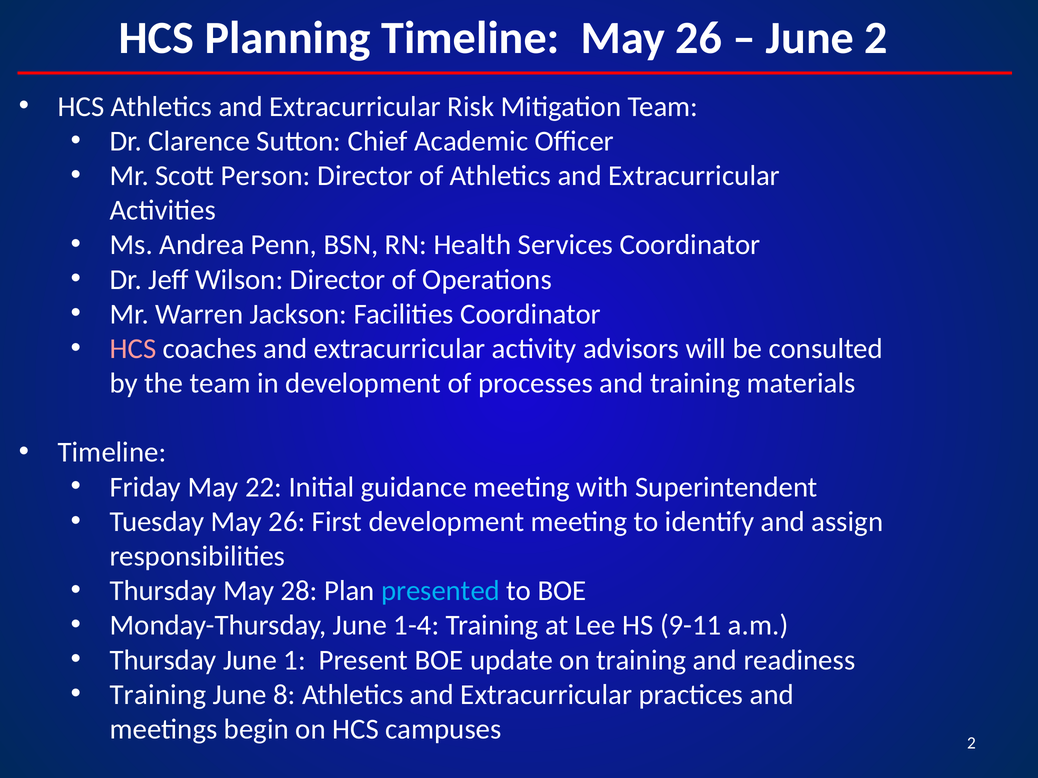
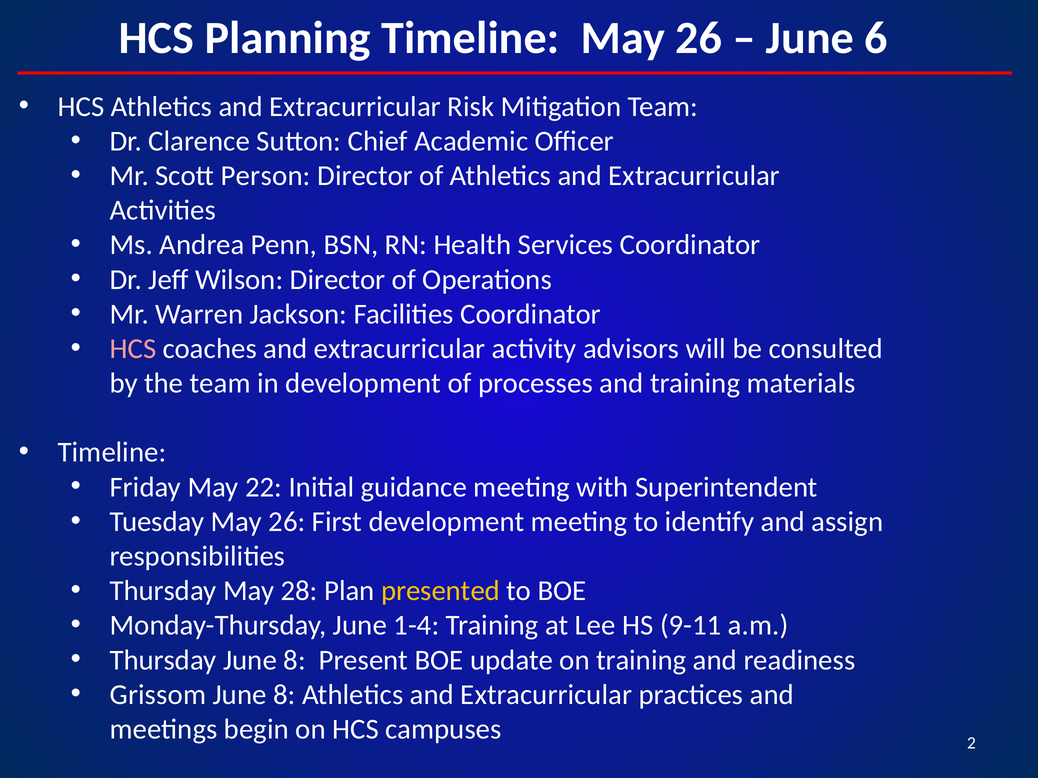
June 2: 2 -> 6
presented colour: light blue -> yellow
Thursday June 1: 1 -> 8
Training at (158, 695): Training -> Grissom
